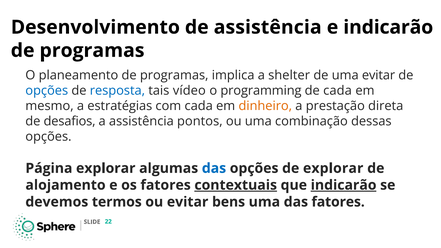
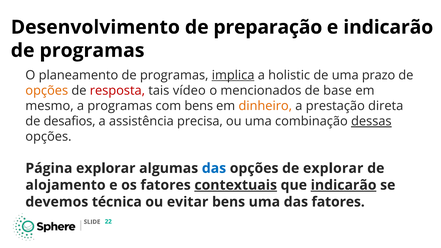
de assistência: assistência -> preparação
implica underline: none -> present
shelter: shelter -> holistic
uma evitar: evitar -> prazo
opções at (47, 91) colour: blue -> orange
resposta colour: blue -> red
programming: programming -> mencionados
de cada: cada -> base
a estratégias: estratégias -> programas
com cada: cada -> bens
pontos: pontos -> precisa
dessas underline: none -> present
termos: termos -> técnica
